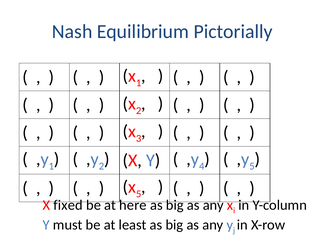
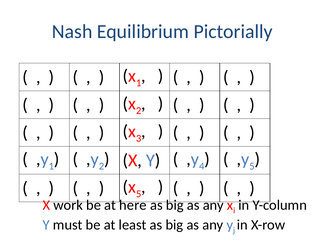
fixed: fixed -> work
